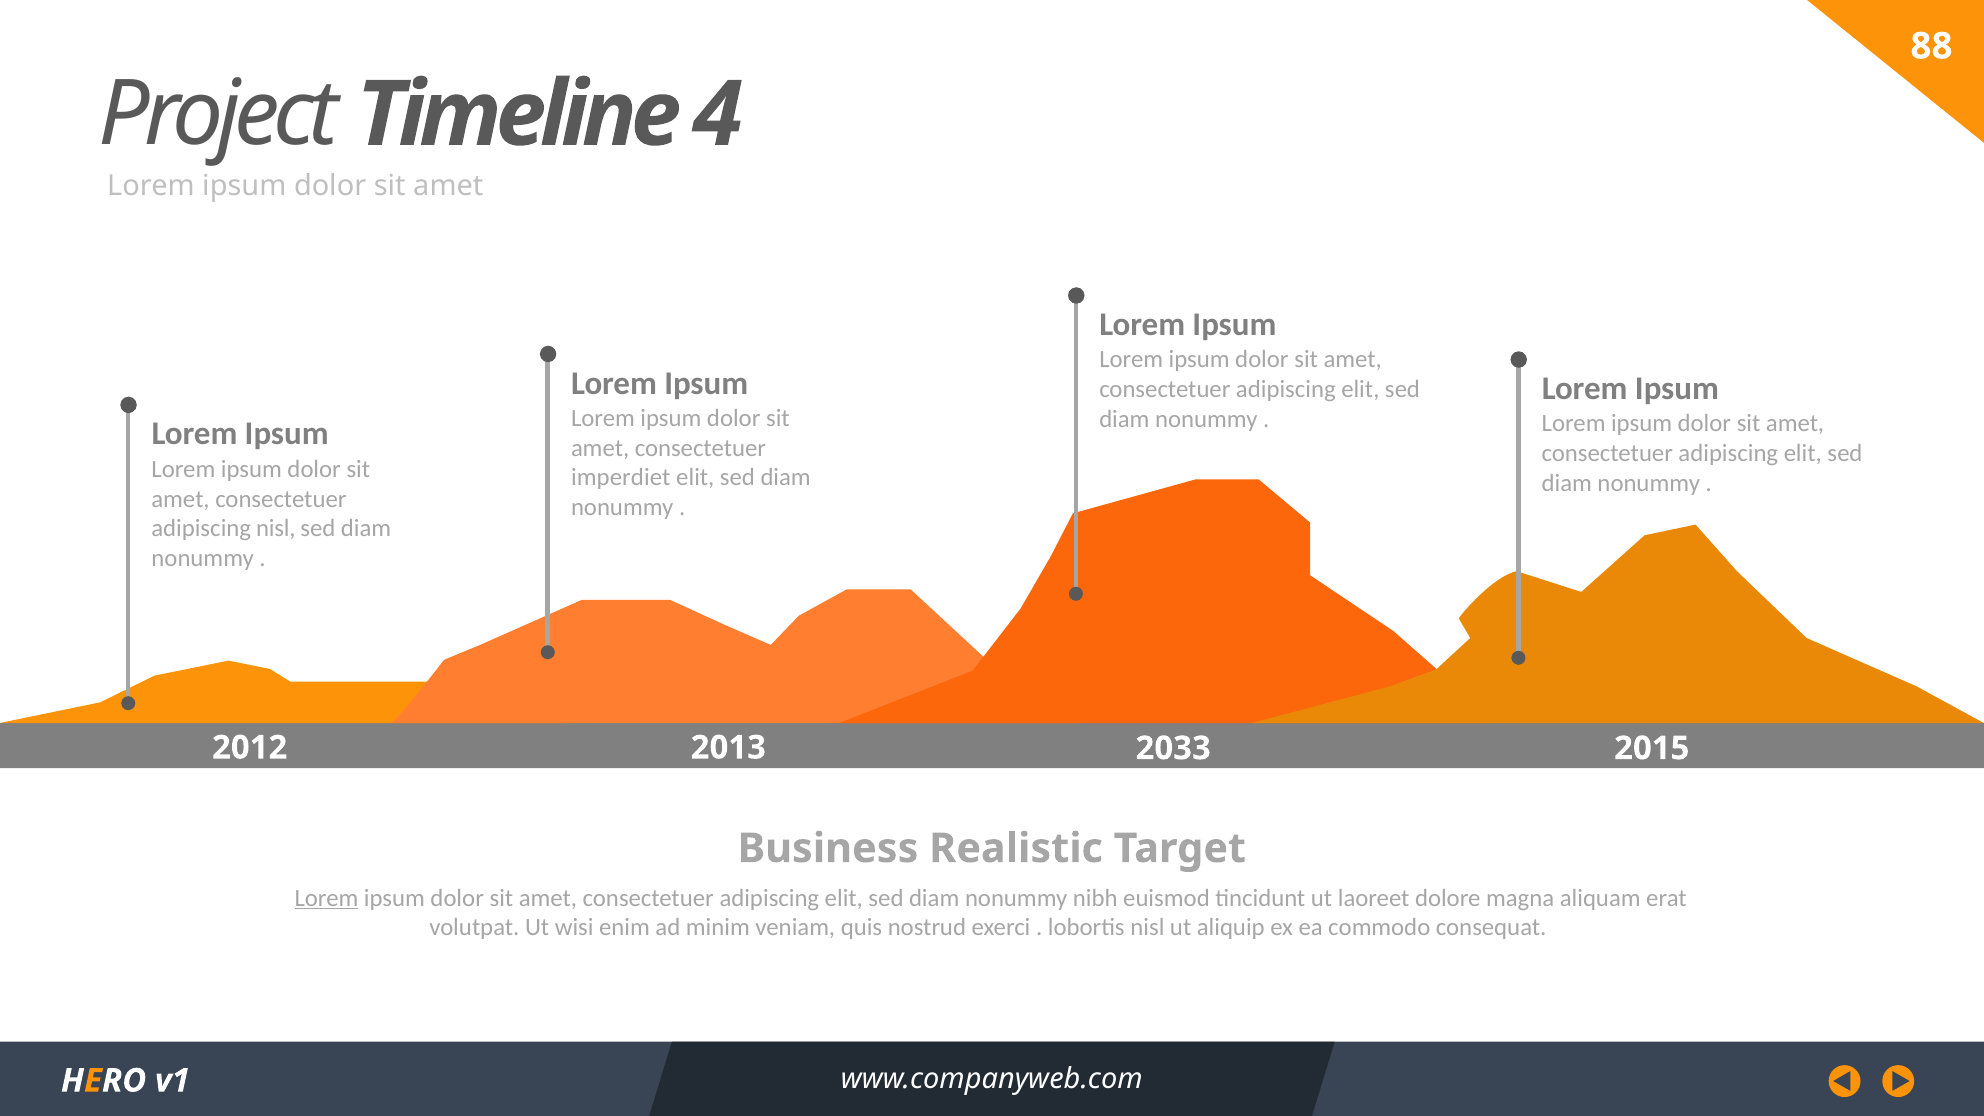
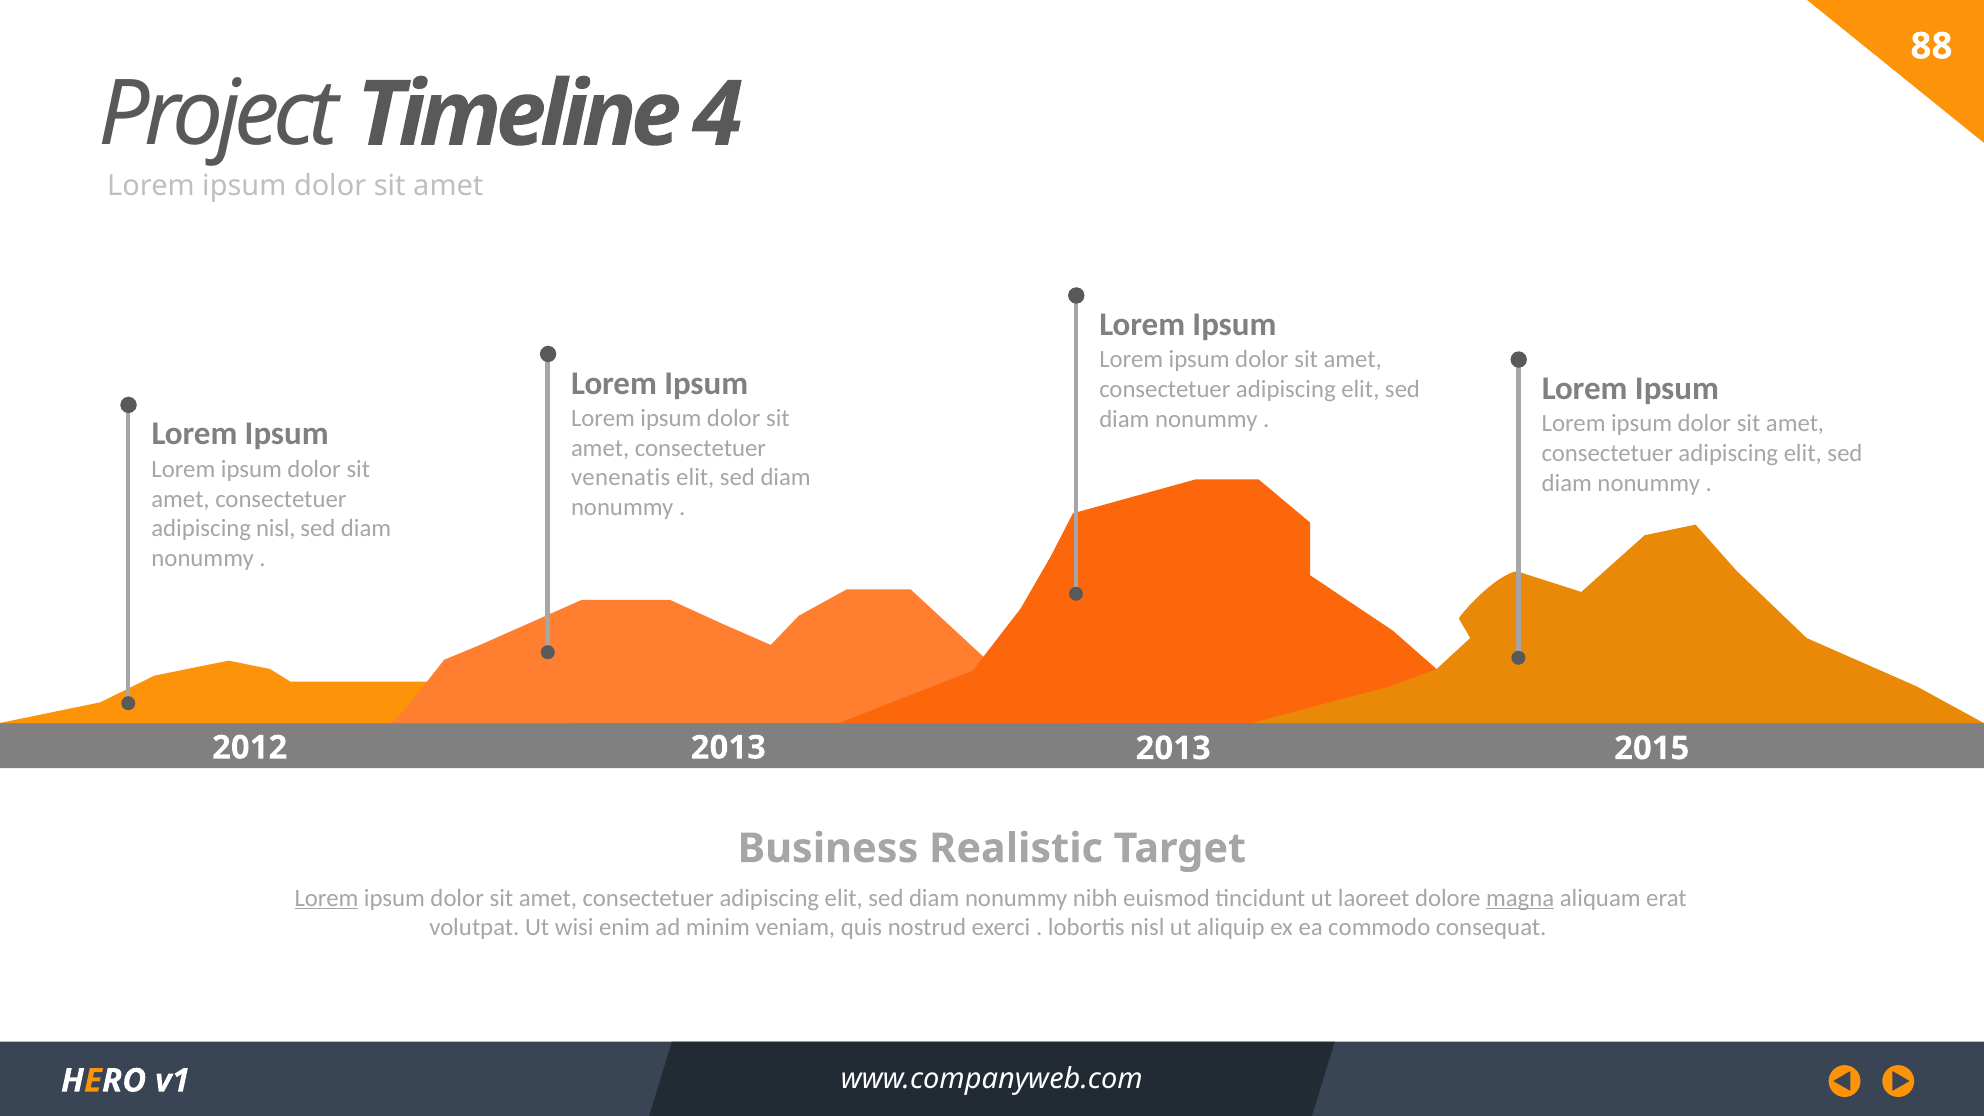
imperdiet: imperdiet -> venenatis
2013 2033: 2033 -> 2013
magna underline: none -> present
